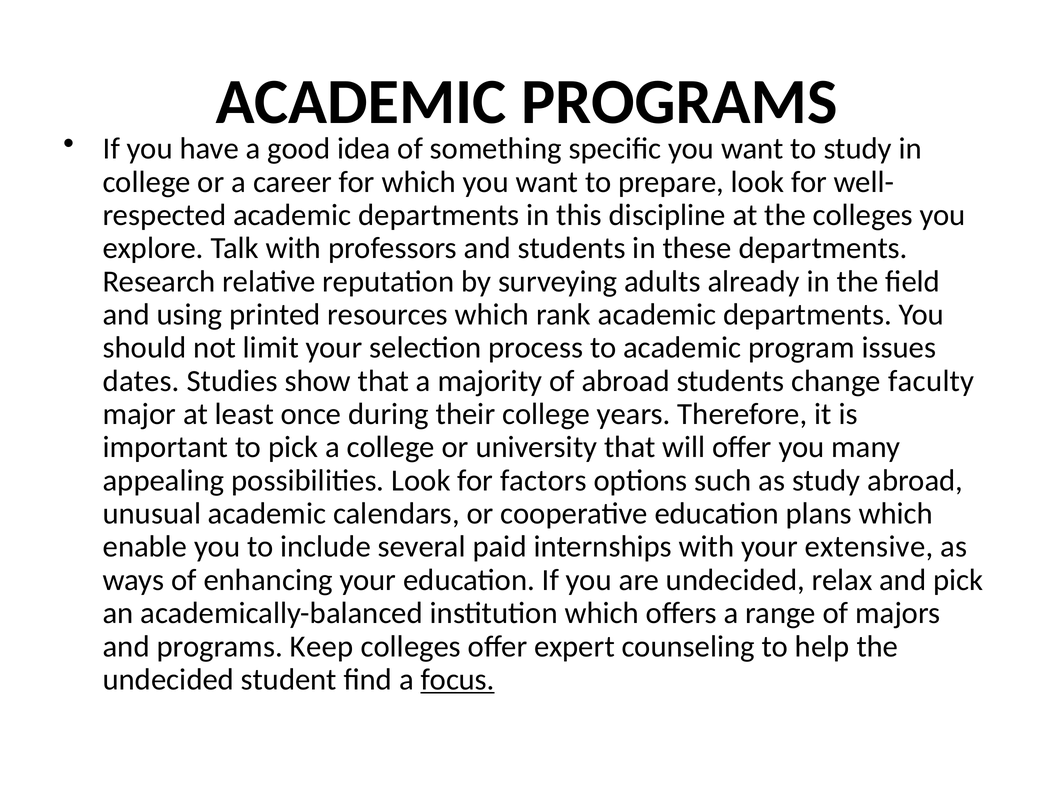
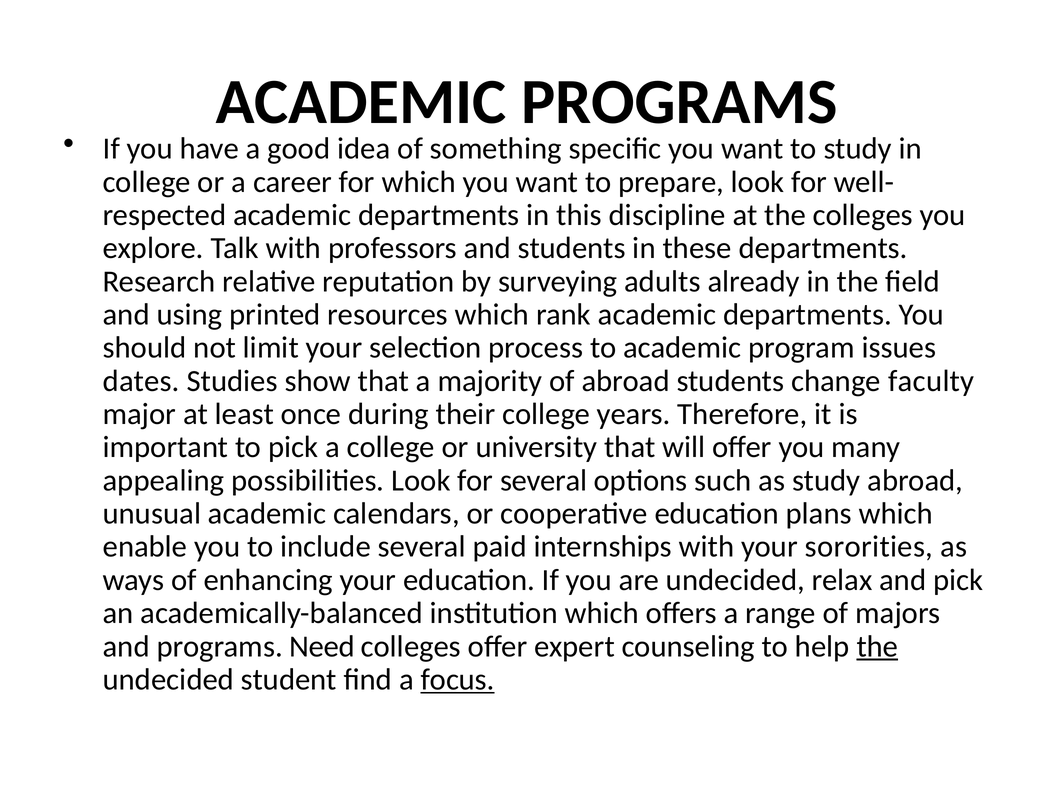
for factors: factors -> several
extensive: extensive -> sororities
Keep: Keep -> Need
the at (877, 647) underline: none -> present
